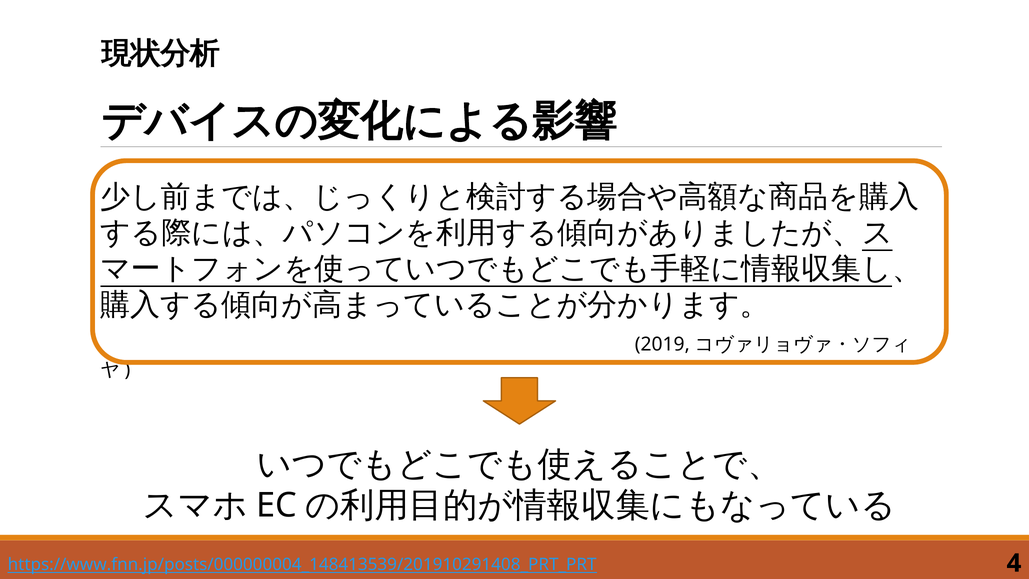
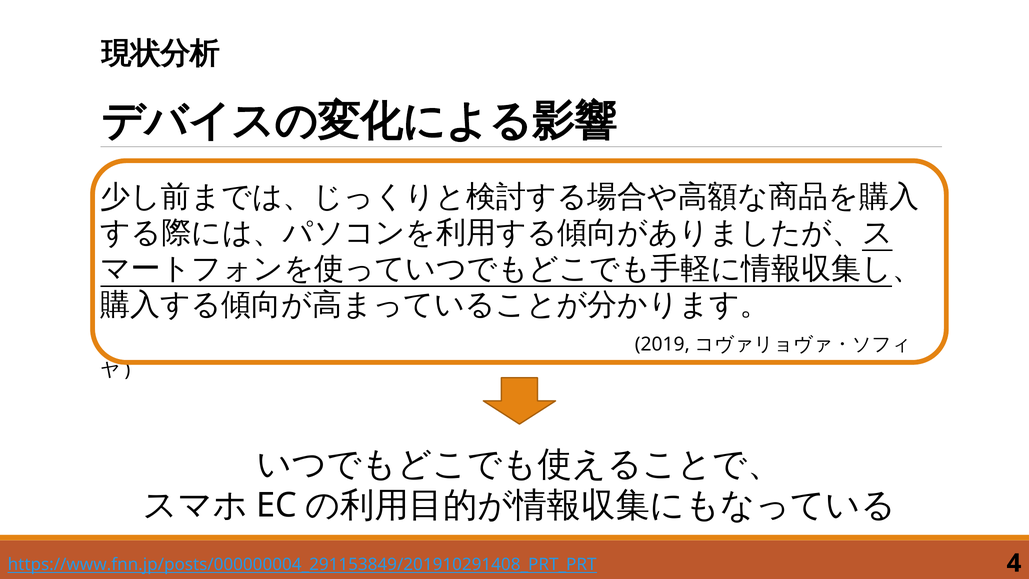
https://www.fnn.jp/posts/000000004_148413539/201910291408_PRT_PRT: https://www.fnn.jp/posts/000000004_148413539/201910291408_PRT_PRT -> https://www.fnn.jp/posts/000000004_291153849/201910291408_PRT_PRT
